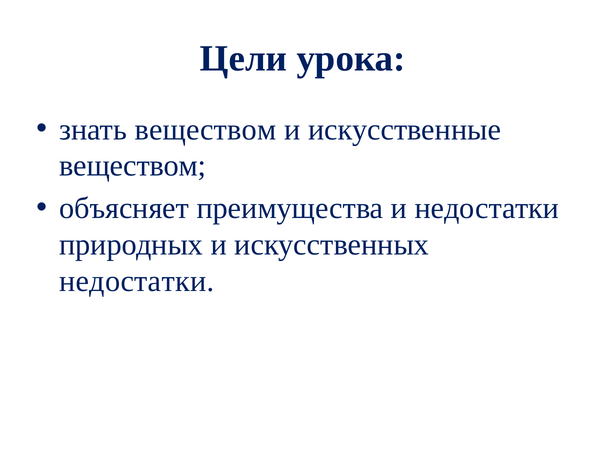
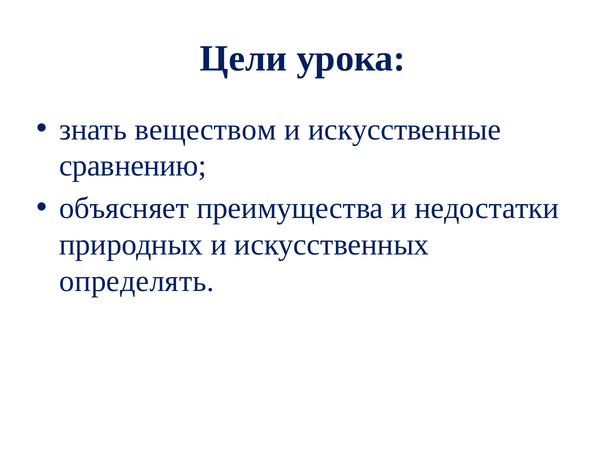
веществом at (133, 166): веществом -> сравнению
недостатки at (137, 281): недостатки -> определять
